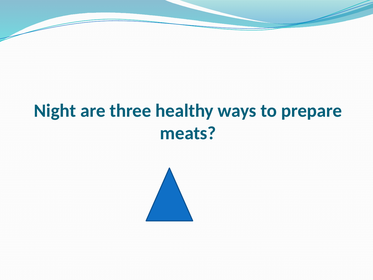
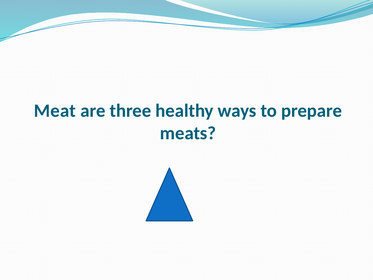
Night: Night -> Meat
